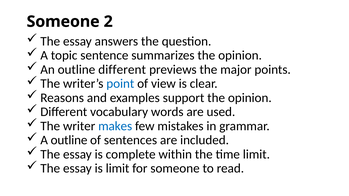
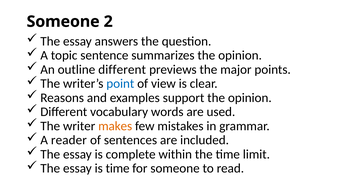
makes colour: blue -> orange
A outline: outline -> reader
is limit: limit -> time
